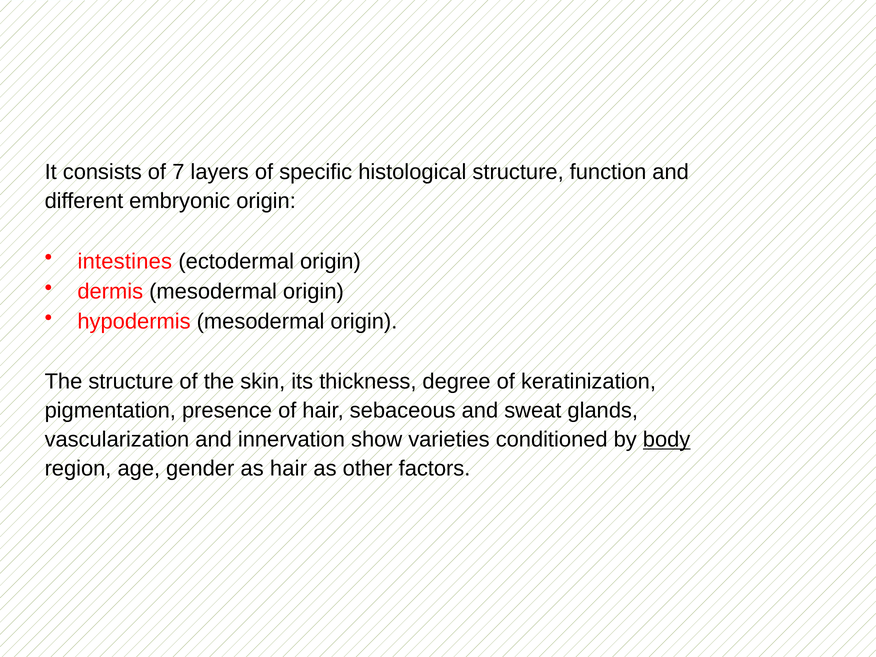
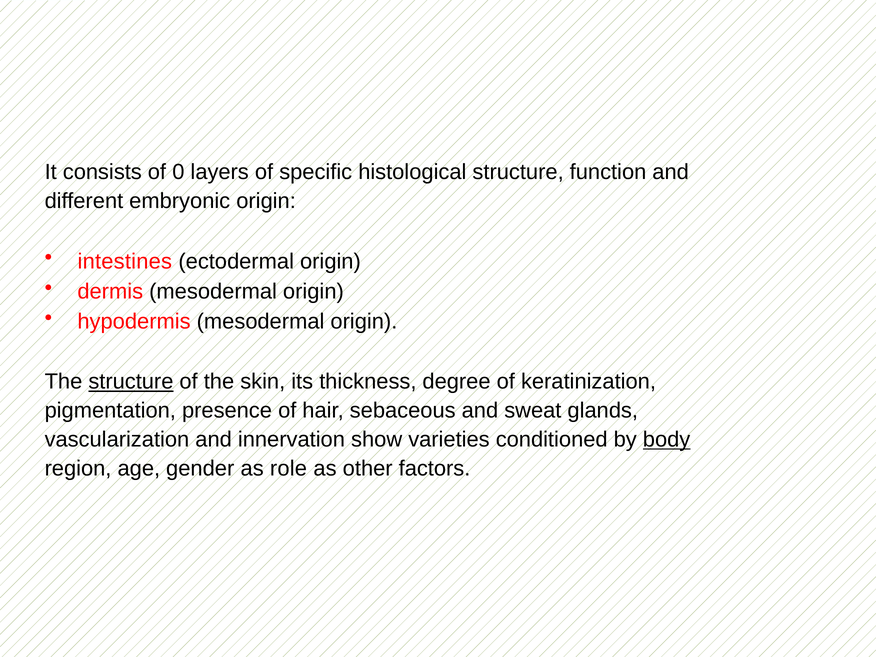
7: 7 -> 0
structure at (131, 382) underline: none -> present
as hair: hair -> role
